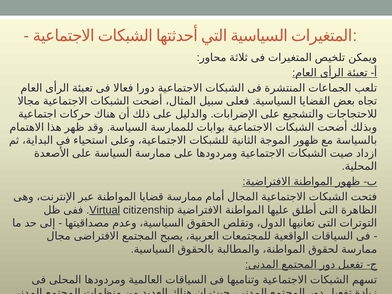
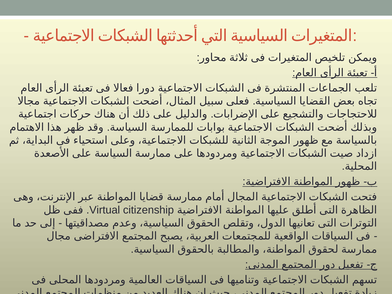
Virtual underline: present -> none
